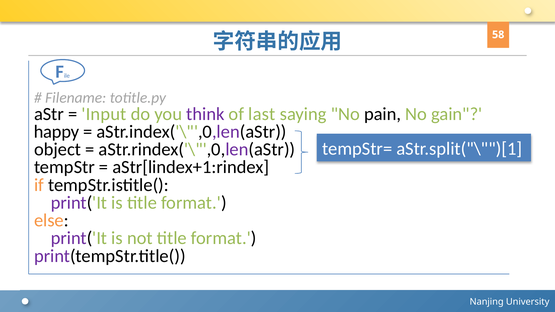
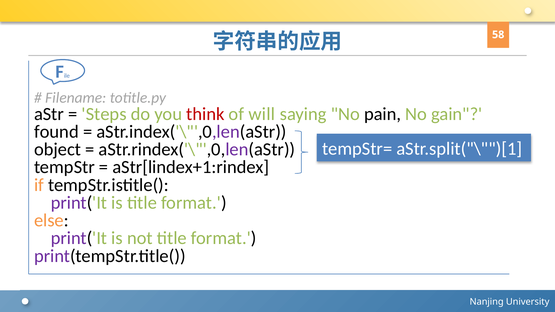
Input: Input -> Steps
think colour: purple -> red
last: last -> will
happy: happy -> found
